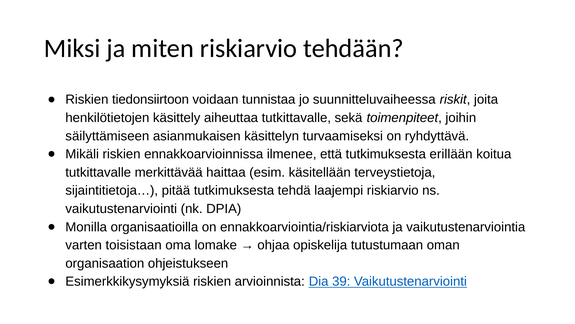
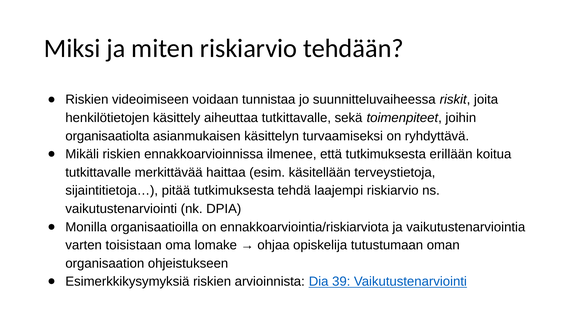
tiedonsiirtoon: tiedonsiirtoon -> videoimiseen
säilyttämiseen: säilyttämiseen -> organisaatiolta
